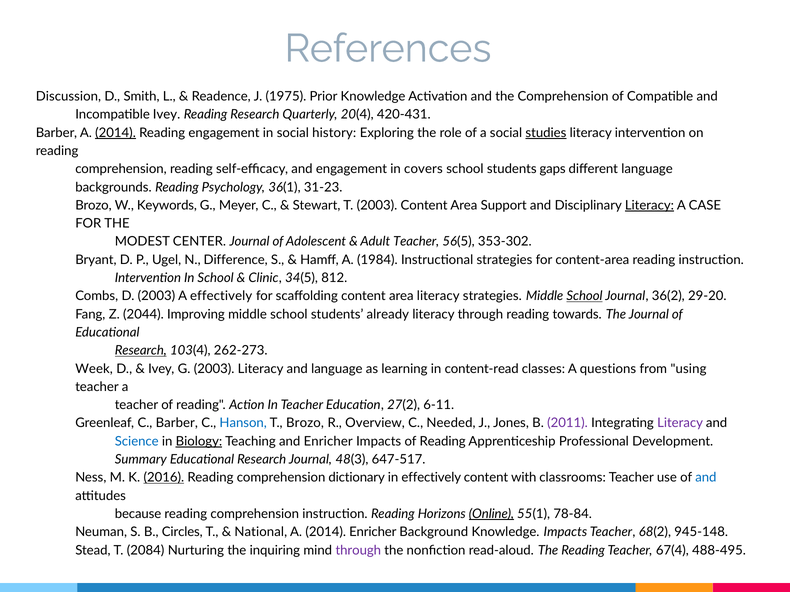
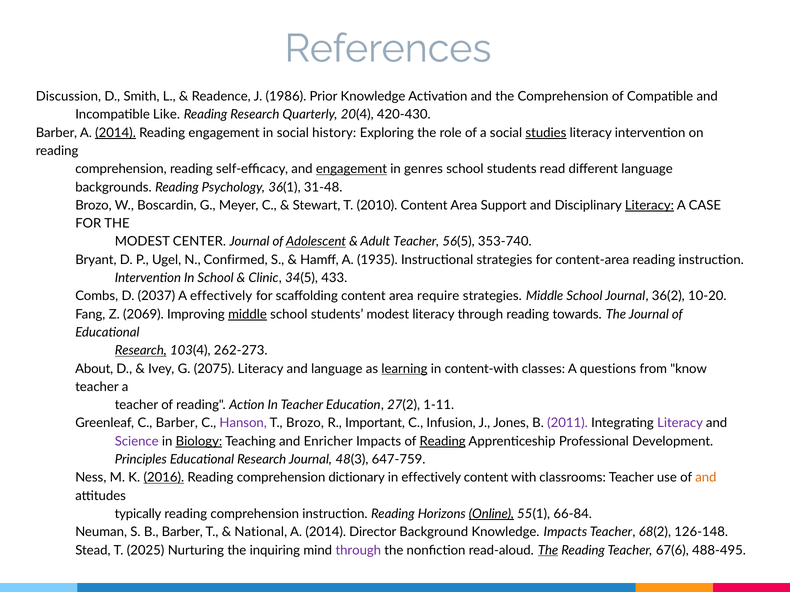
1975: 1975 -> 1986
Incompatible Ivey: Ivey -> Like
420-431: 420-431 -> 420-430
engagement at (351, 169) underline: none -> present
covers: covers -> genres
gaps: gaps -> read
31-23: 31-23 -> 31-48
Keywords: Keywords -> Boscardin
T 2003: 2003 -> 2010
Adolescent underline: none -> present
353-302: 353-302 -> 353-740
Difference: Difference -> Confirmed
1984: 1984 -> 1935
812: 812 -> 433
D 2003: 2003 -> 2037
area literacy: literacy -> require
School at (585, 296) underline: present -> none
29-20: 29-20 -> 10-20
2044: 2044 -> 2069
middle at (248, 315) underline: none -> present
students already: already -> modest
Week: Week -> About
G 2003: 2003 -> 2075
learning underline: none -> present
content-read: content-read -> content-with
using: using -> know
6-11: 6-11 -> 1-11
Hanson colour: blue -> purple
Overview: Overview -> Important
Needed: Needed -> Infusion
Science colour: blue -> purple
Reading at (443, 442) underline: none -> present
Summary: Summary -> Principles
647-517: 647-517 -> 647-759
and at (706, 478) colour: blue -> orange
because: because -> typically
78-84: 78-84 -> 66-84
B Circles: Circles -> Barber
2014 Enricher: Enricher -> Director
945-148: 945-148 -> 126-148
2084: 2084 -> 2025
The at (548, 551) underline: none -> present
67(4: 67(4 -> 67(6
